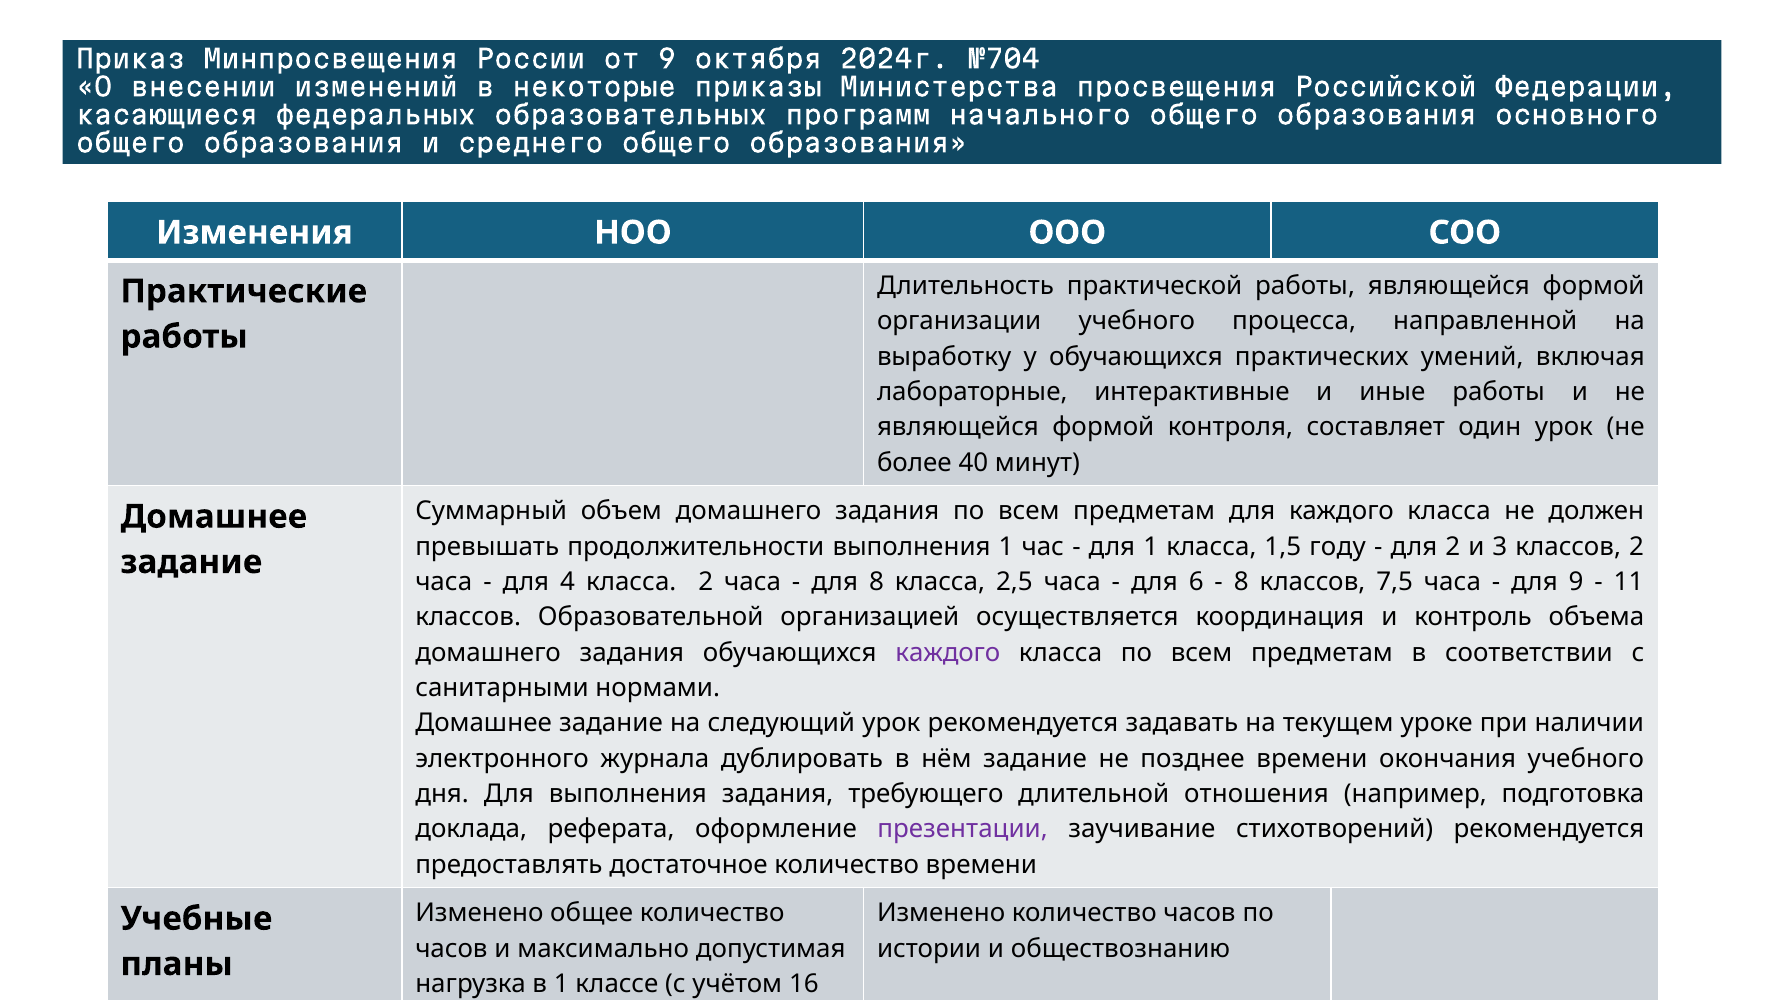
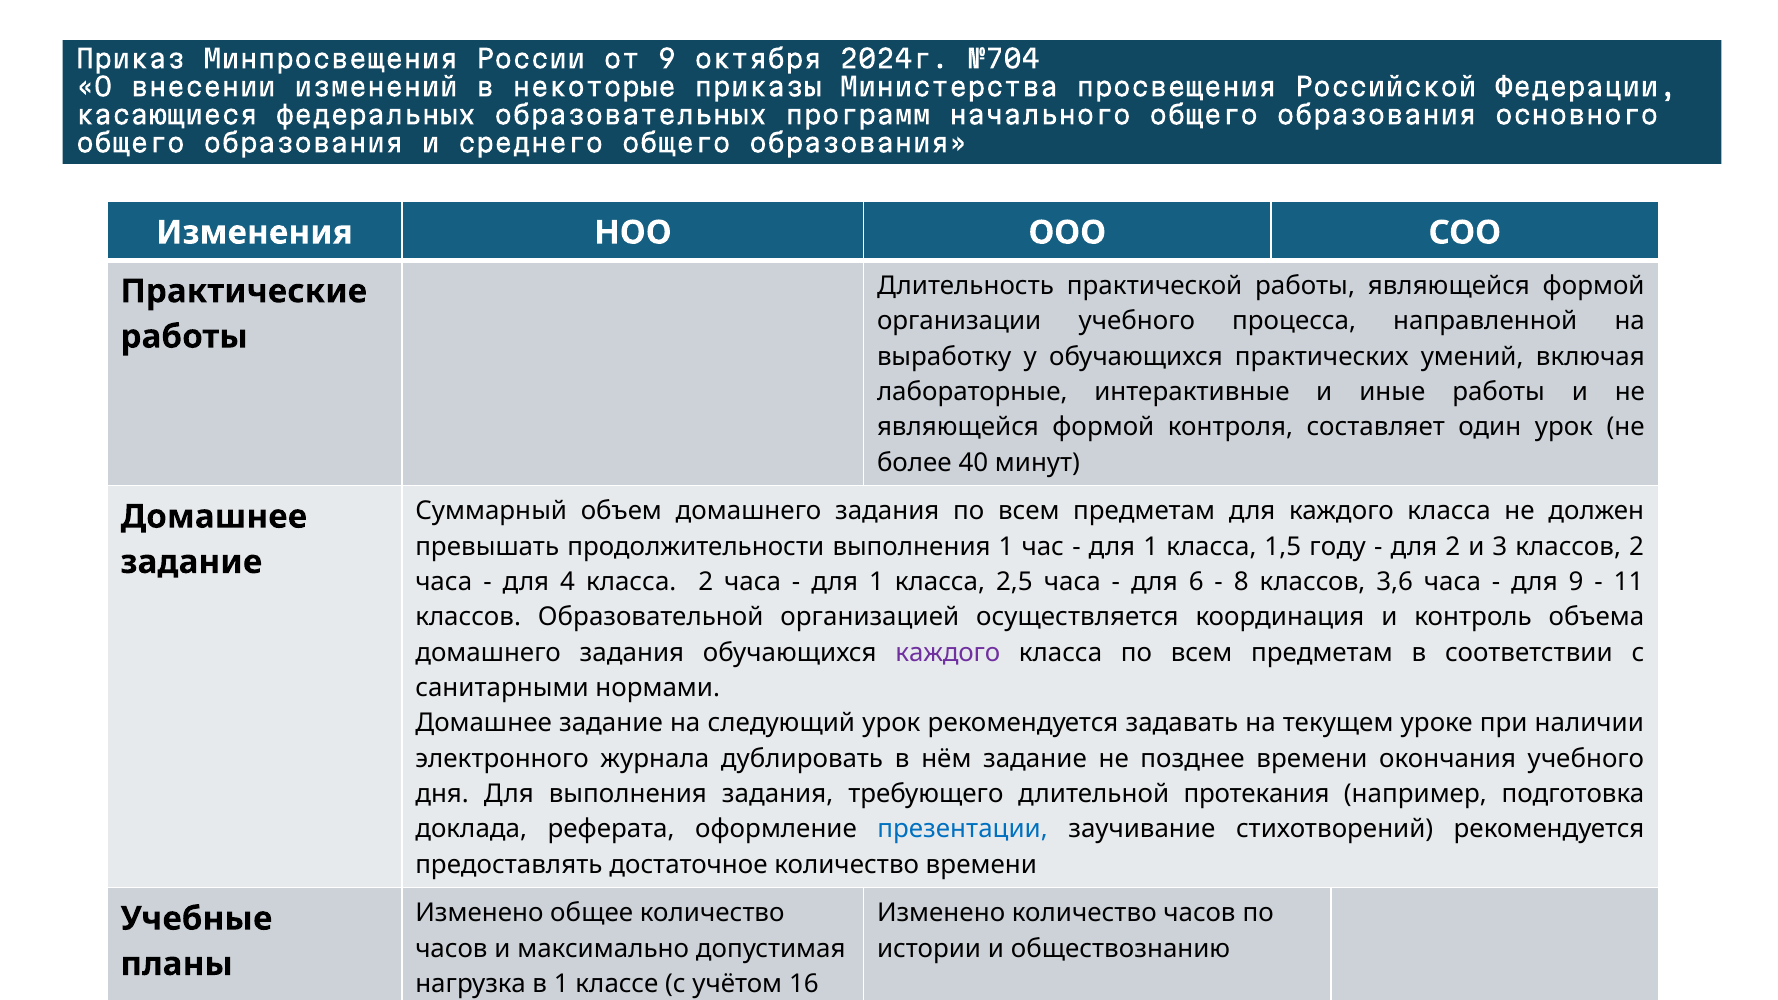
8 at (876, 582): 8 -> 1
7,5: 7,5 -> 3,6
отношения: отношения -> протекания
презентации colour: purple -> blue
